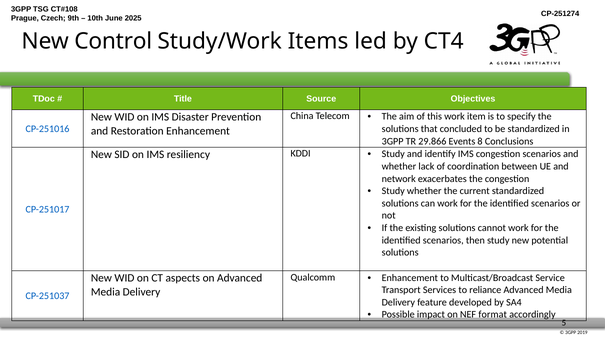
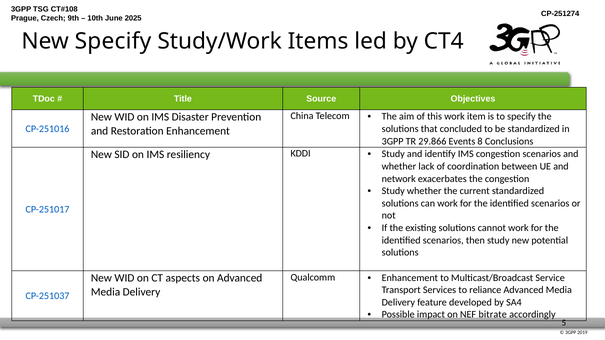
New Control: Control -> Specify
format: format -> bitrate
